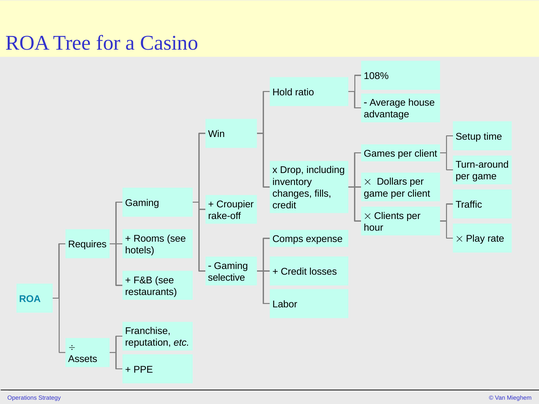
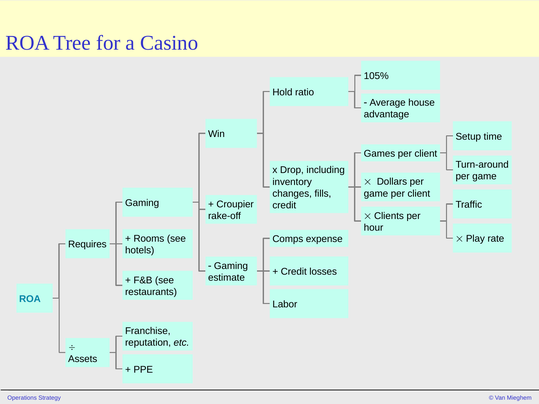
108%: 108% -> 105%
selective: selective -> estimate
